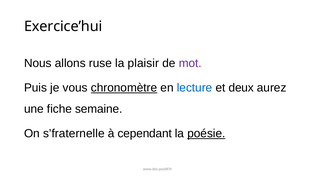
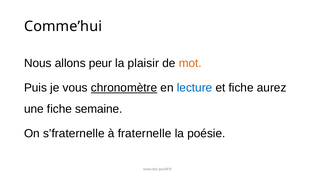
Exercice’hui: Exercice’hui -> Comme’hui
ruse: ruse -> peur
mot colour: purple -> orange
et deux: deux -> fiche
cependant: cependant -> fraternelle
poésie underline: present -> none
